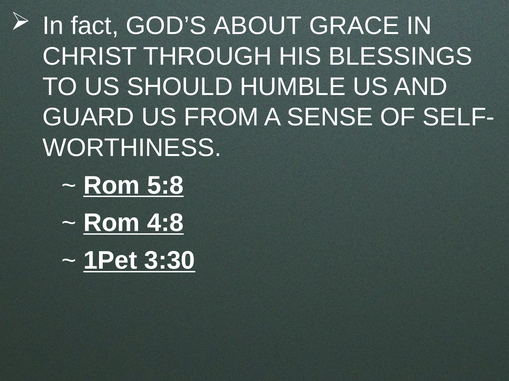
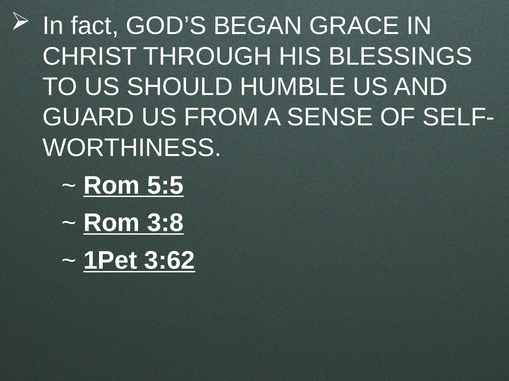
ABOUT: ABOUT -> BEGAN
5:8: 5:8 -> 5:5
4:8: 4:8 -> 3:8
3:30: 3:30 -> 3:62
